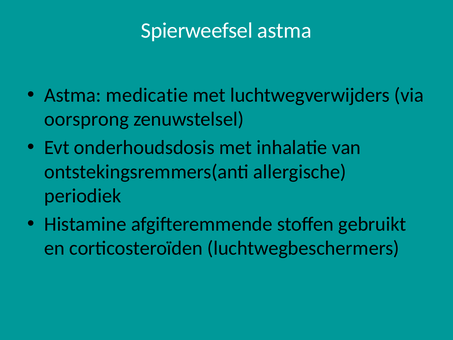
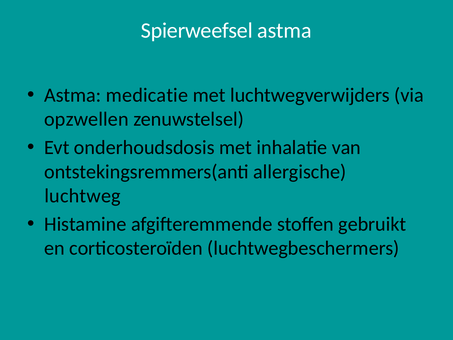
oorsprong: oorsprong -> opzwellen
periodiek: periodiek -> luchtweg
